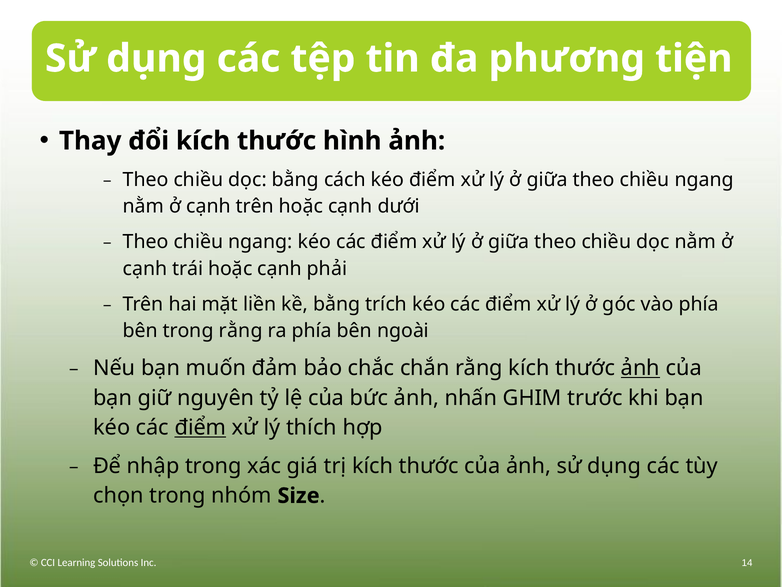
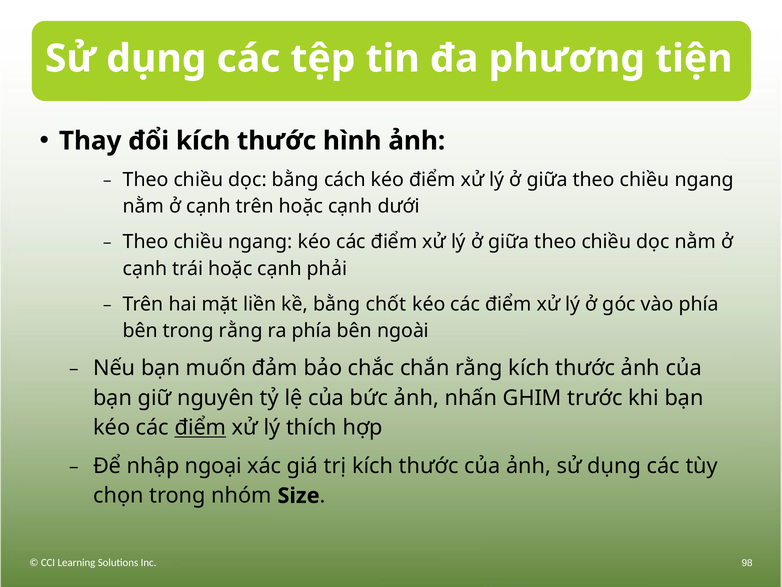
trích: trích -> chốt
ảnh at (640, 368) underline: present -> none
nhập trong: trong -> ngoại
14: 14 -> 98
